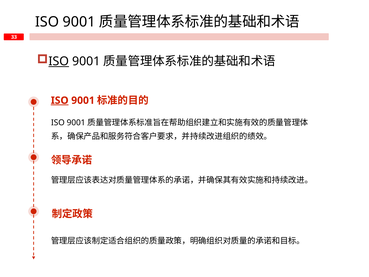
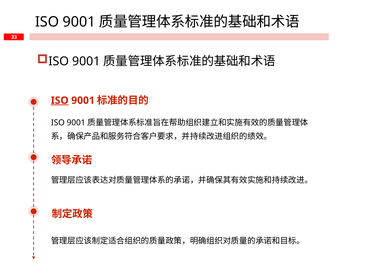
ISO at (59, 61) underline: present -> none
